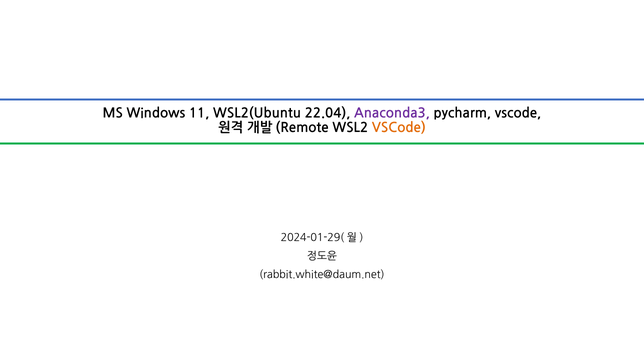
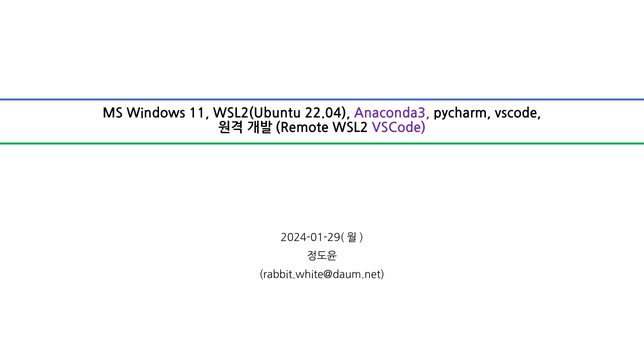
VSCode at (399, 128) colour: orange -> purple
